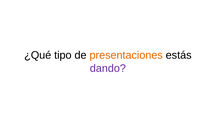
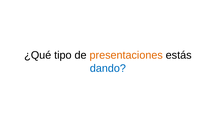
dando colour: purple -> blue
